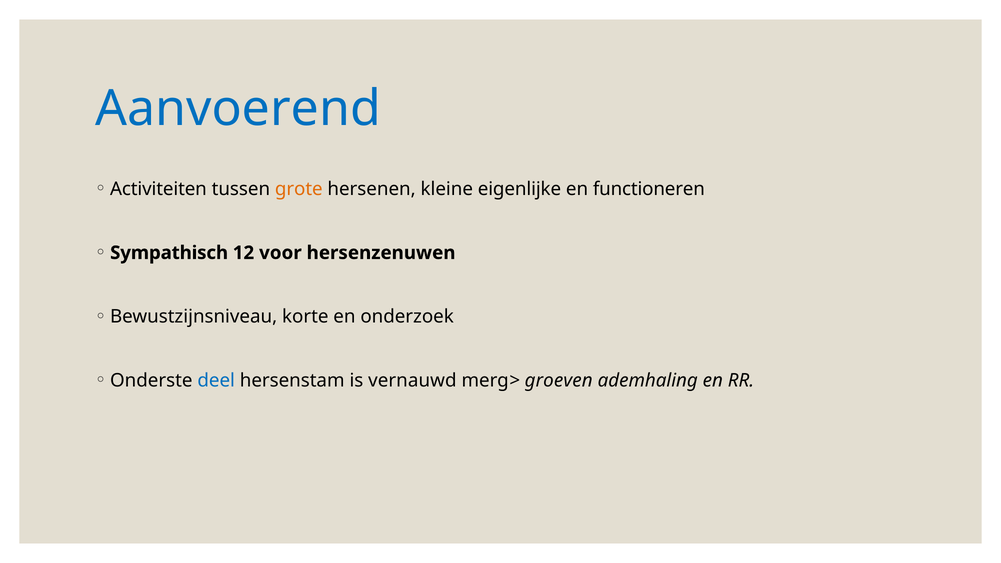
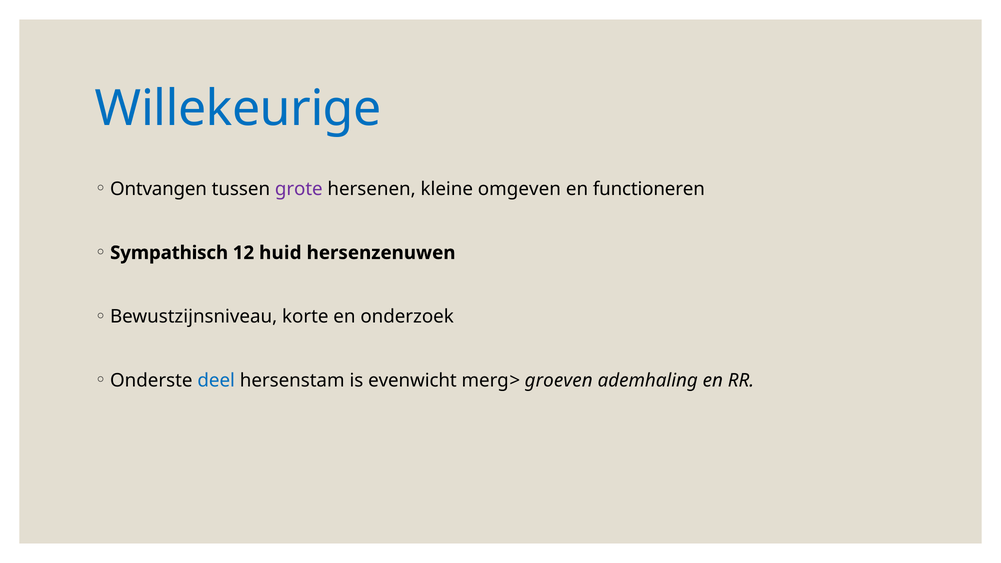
Aanvoerend: Aanvoerend -> Willekeurige
Activiteiten: Activiteiten -> Ontvangen
grote colour: orange -> purple
eigenlijke: eigenlijke -> omgeven
voor: voor -> huid
vernauwd: vernauwd -> evenwicht
